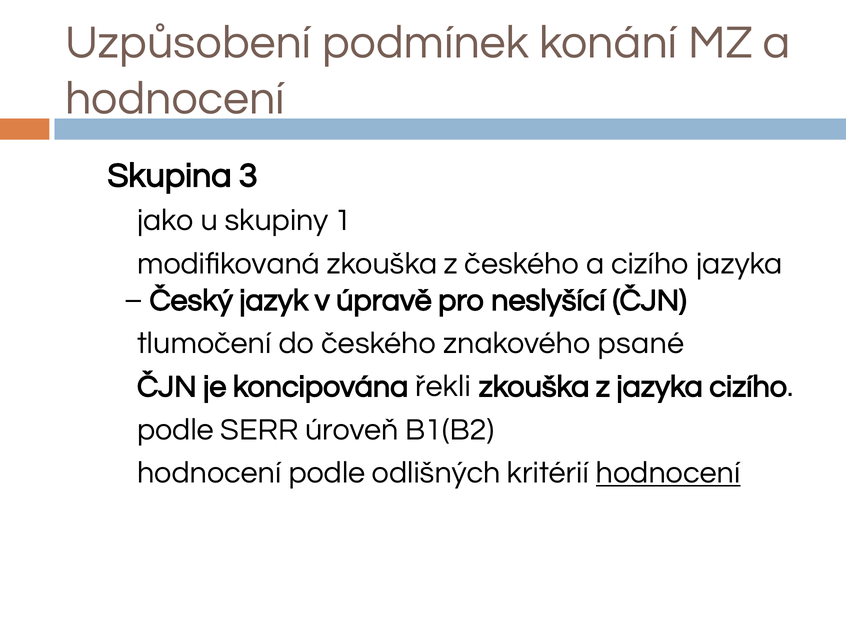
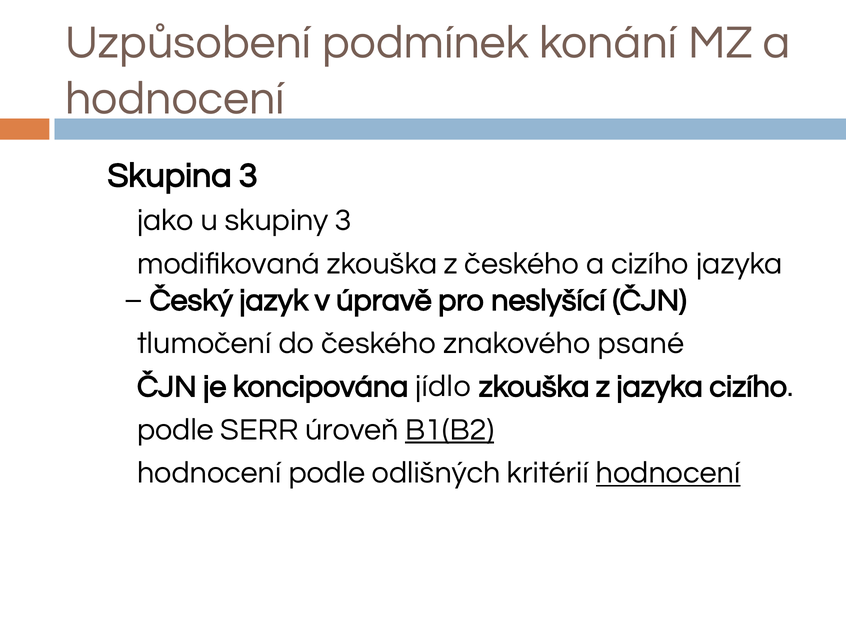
skupiny 1: 1 -> 3
řekli: řekli -> jídlo
B1(B2 underline: none -> present
